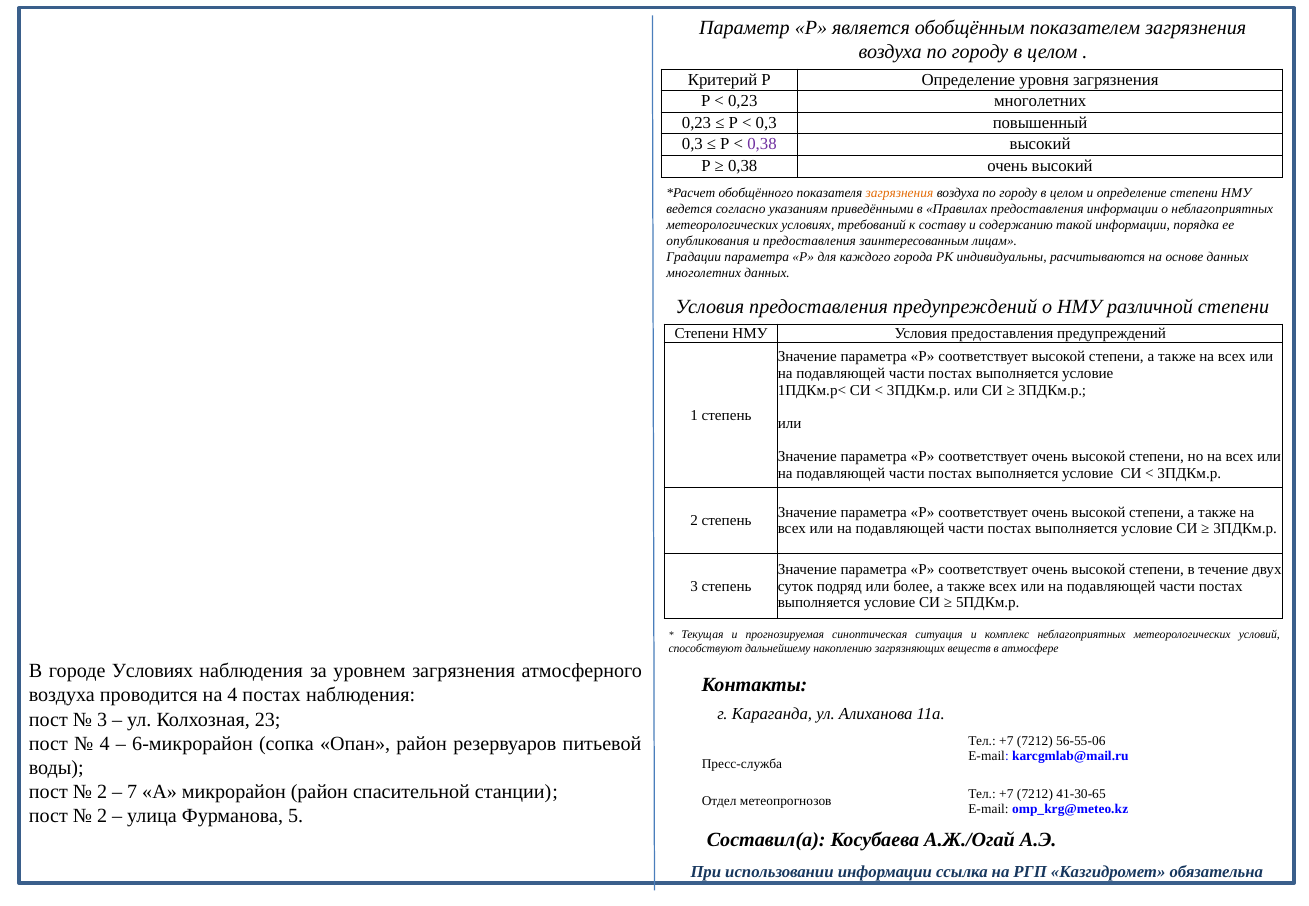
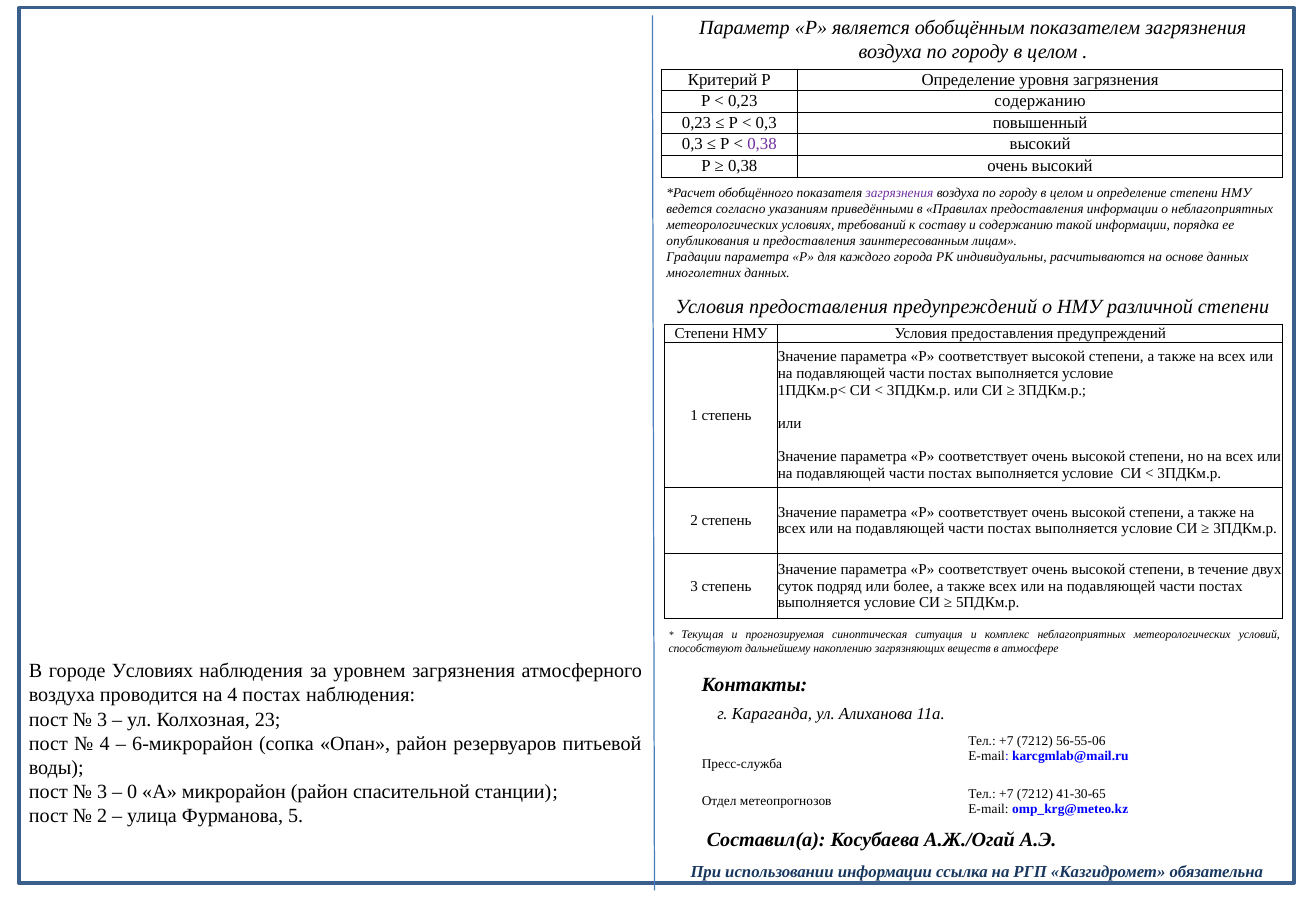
0,23 многолетних: многолетних -> содержанию
загрязнения at (899, 193) colour: orange -> purple
2 at (102, 792): 2 -> 3
7: 7 -> 0
